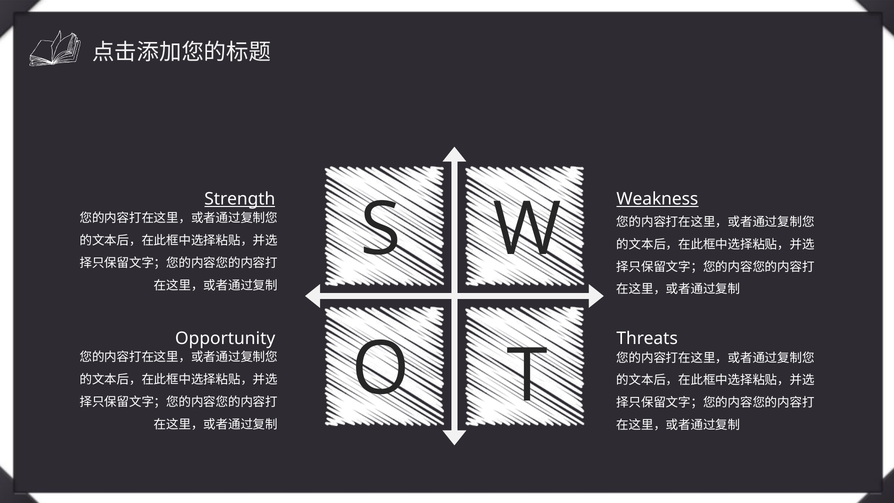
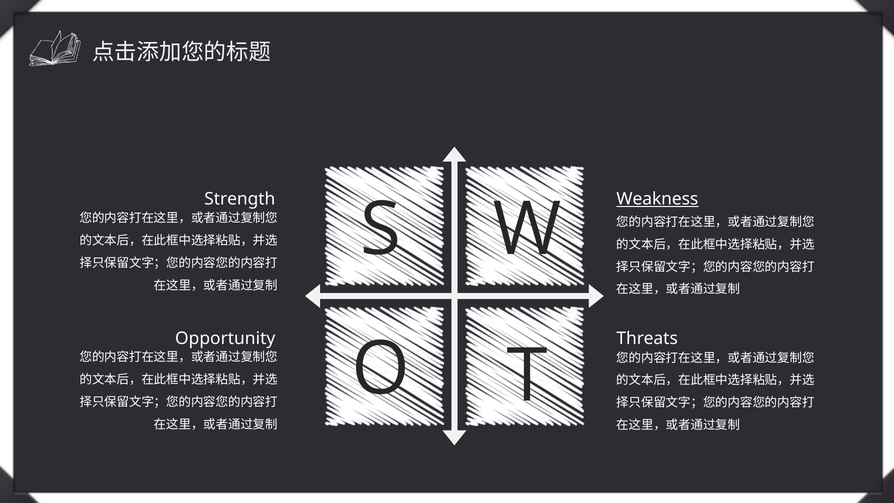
Strength underline: present -> none
